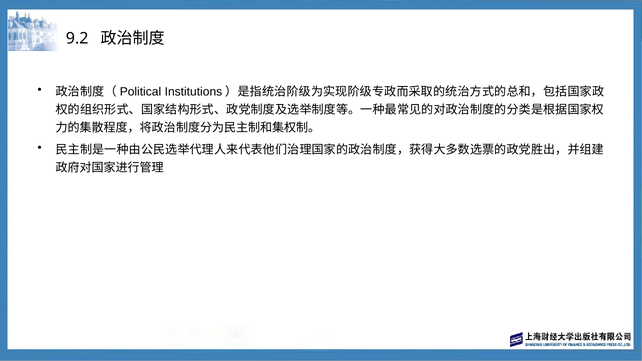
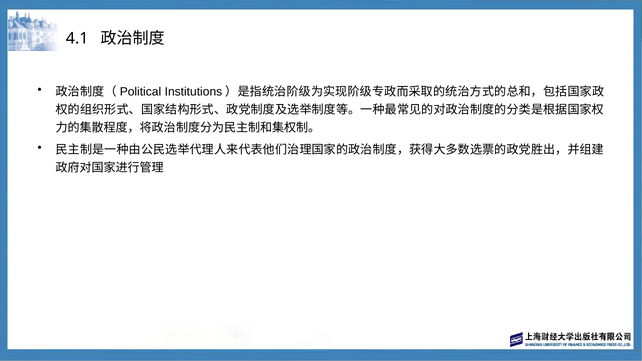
9.2: 9.2 -> 4.1
